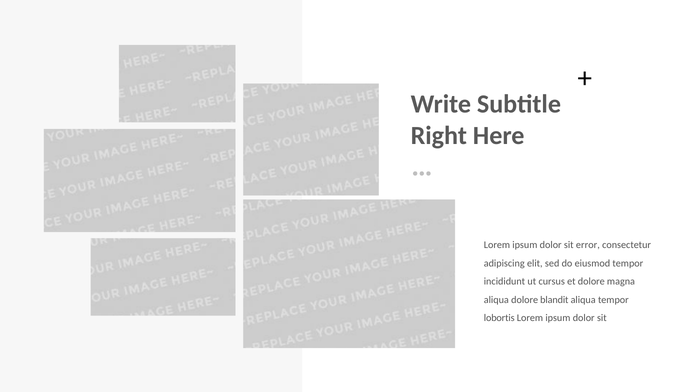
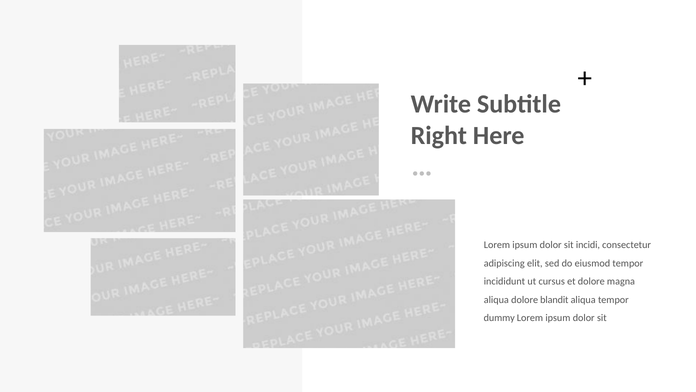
error: error -> incidi
lobortis: lobortis -> dummy
